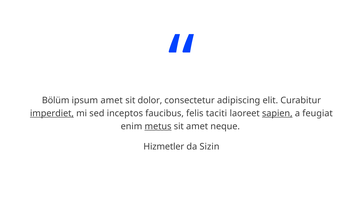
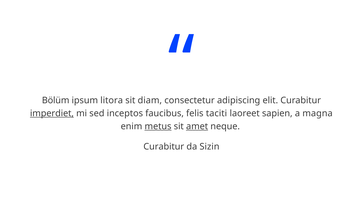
ipsum amet: amet -> litora
dolor: dolor -> diam
sapien underline: present -> none
feugiat: feugiat -> magna
amet at (197, 126) underline: none -> present
Hizmetler at (164, 147): Hizmetler -> Curabitur
